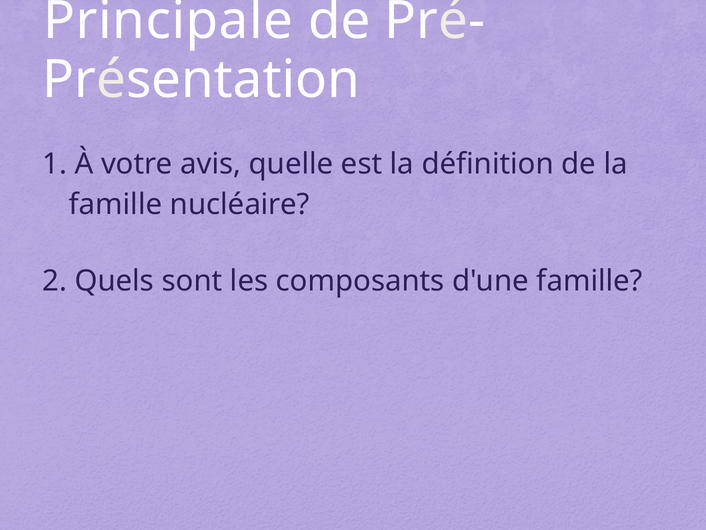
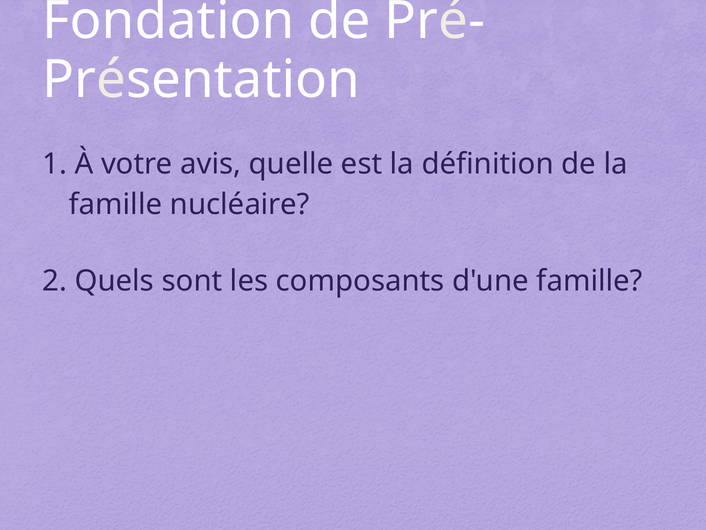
Principale: Principale -> Fondation
